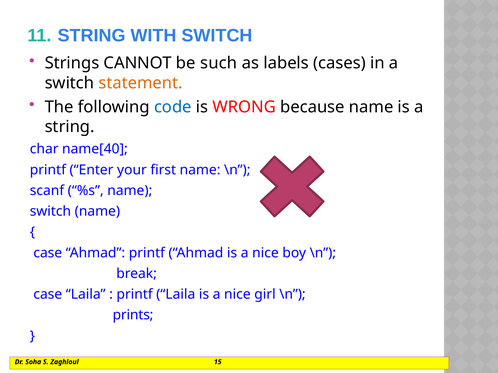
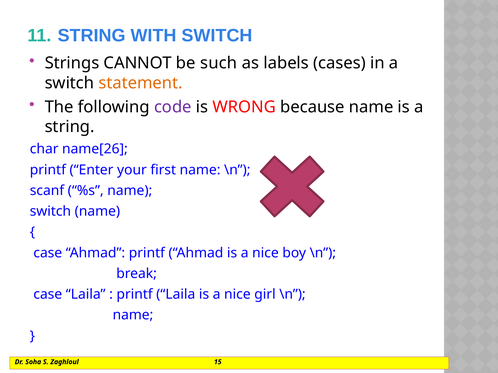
code colour: blue -> purple
name[40: name[40 -> name[26
prints at (133, 315): prints -> name
